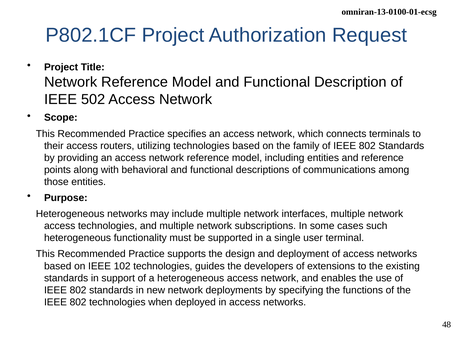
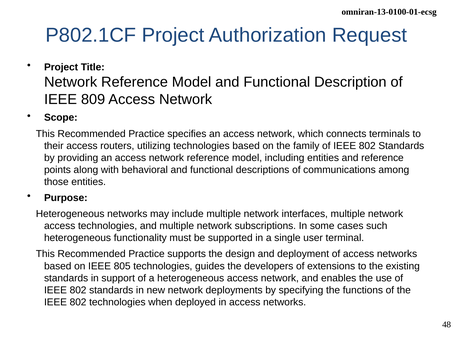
502: 502 -> 809
102: 102 -> 805
